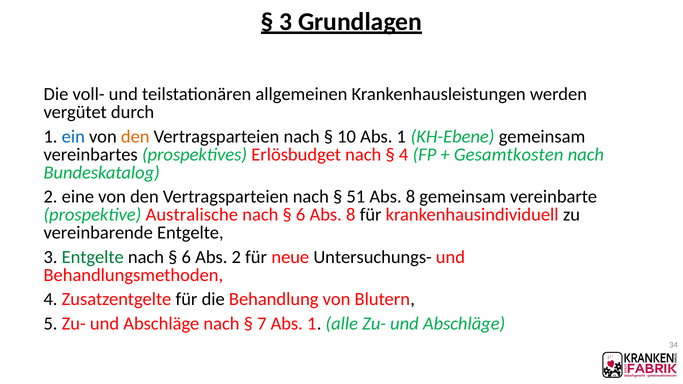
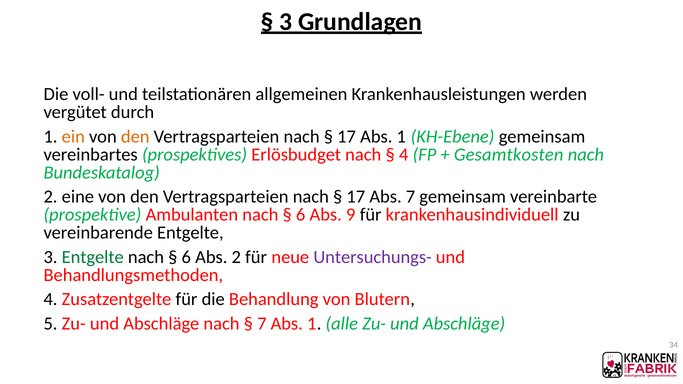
ein colour: blue -> orange
10 at (347, 137): 10 -> 17
51 at (356, 197): 51 -> 17
8 at (410, 197): 8 -> 7
Australische: Australische -> Ambulanten
6 Abs 8: 8 -> 9
Untersuchungs- colour: black -> purple
